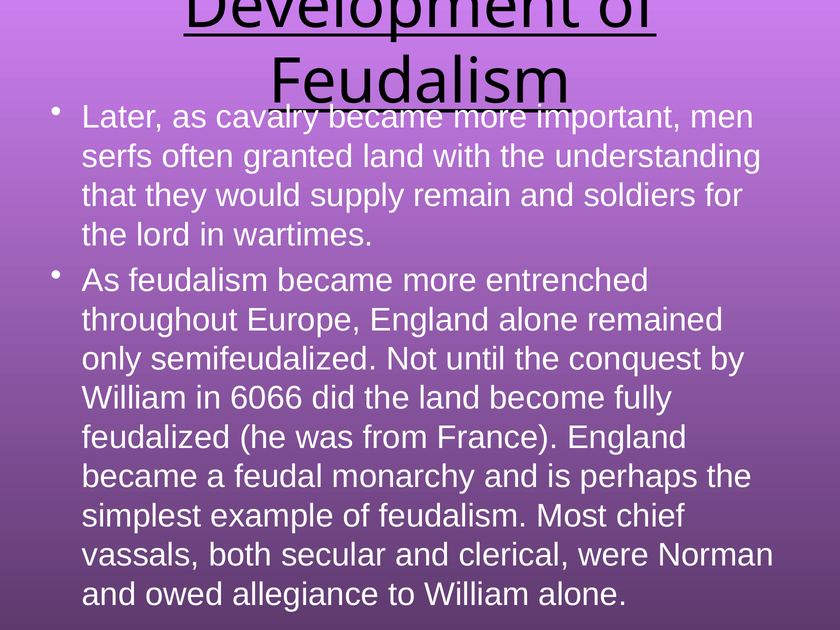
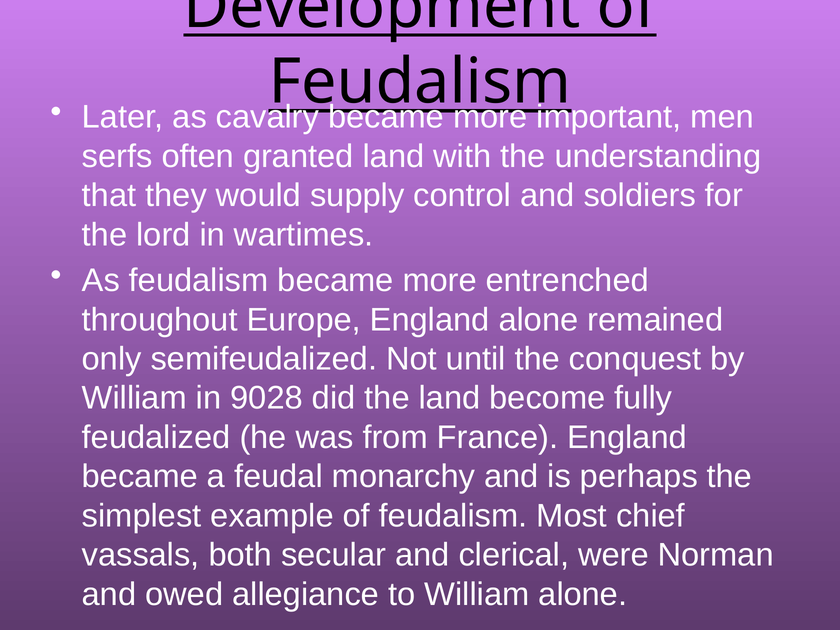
remain: remain -> control
6066: 6066 -> 9028
